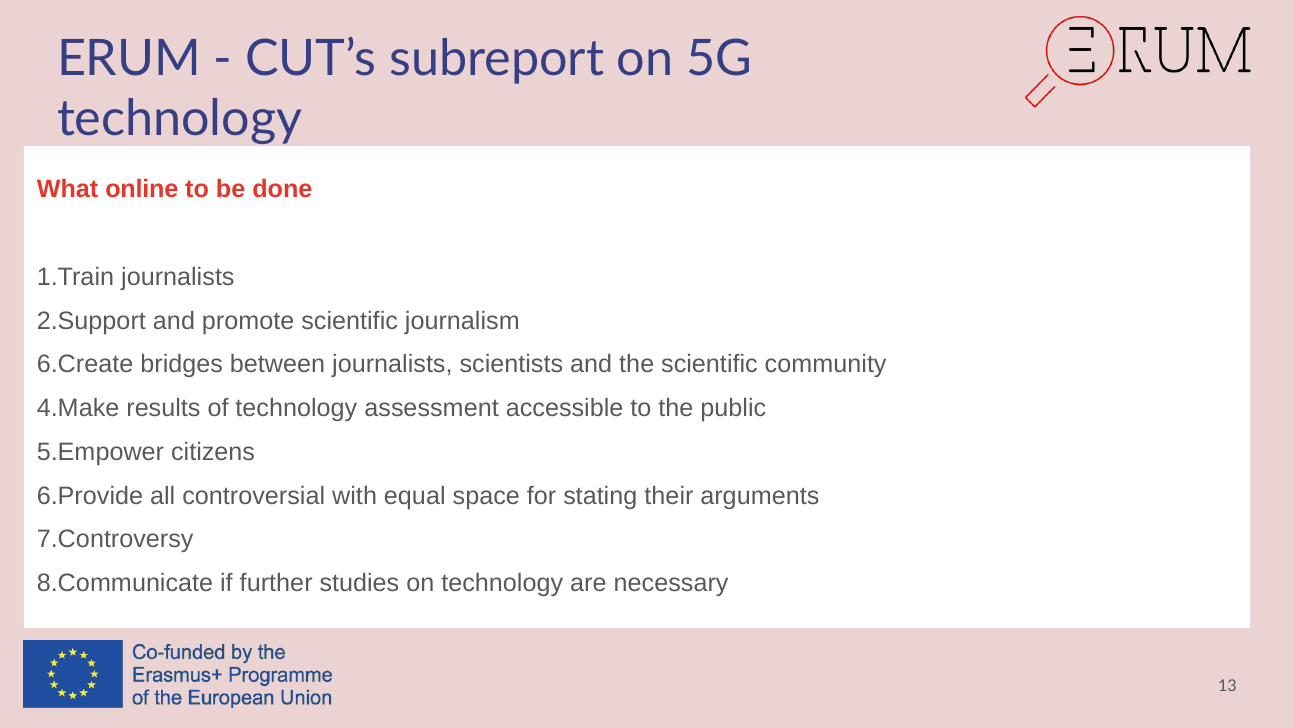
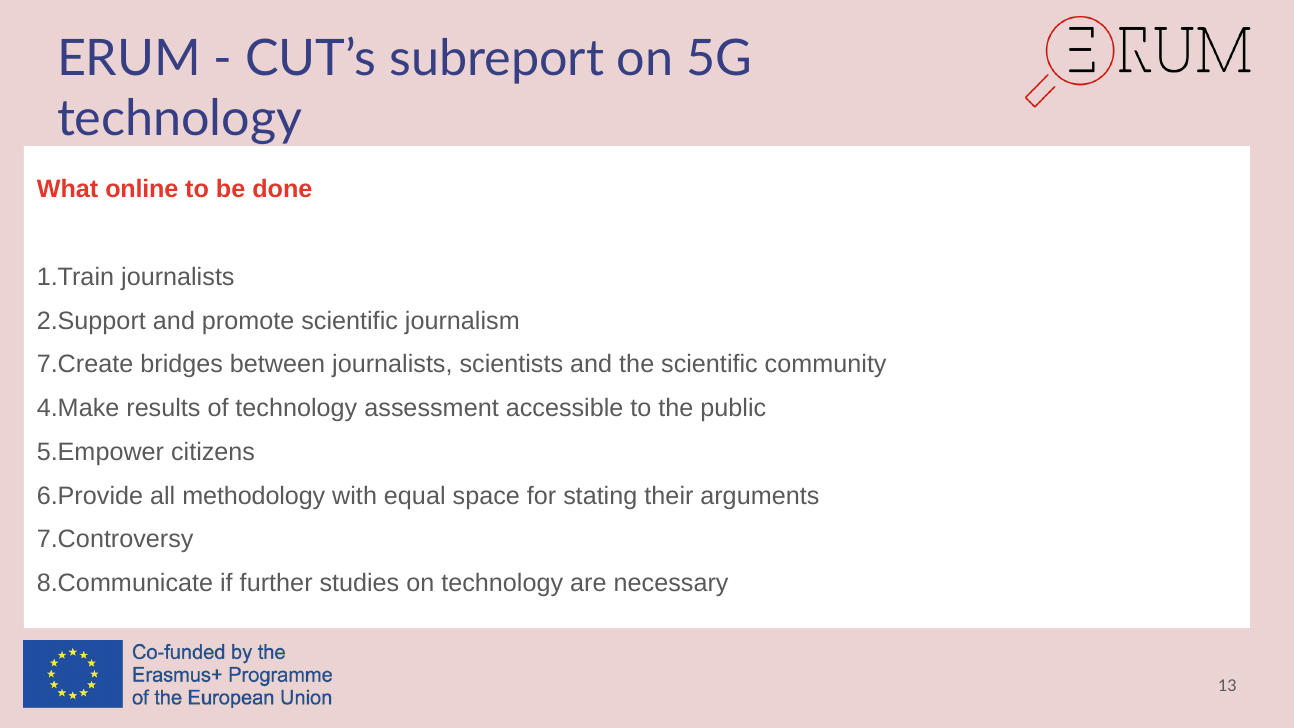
6.Create: 6.Create -> 7.Create
controversial: controversial -> methodology
